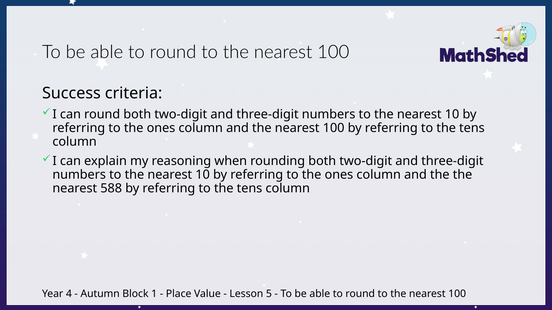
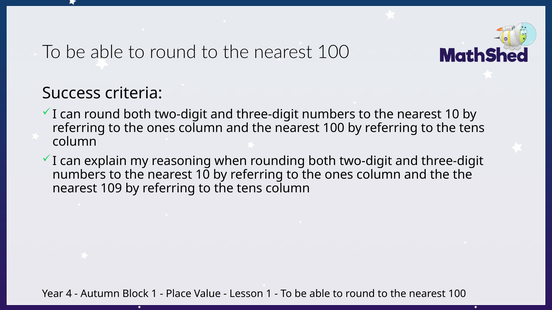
588: 588 -> 109
Lesson 5: 5 -> 1
